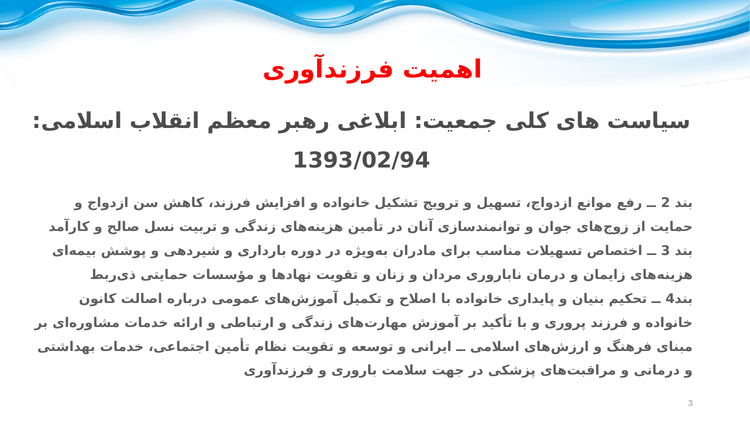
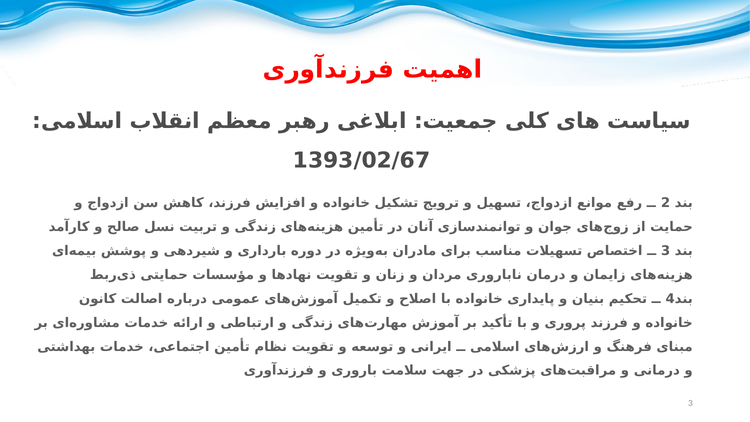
1393/02/94: 1393/02/94 -> 1393/02/67
